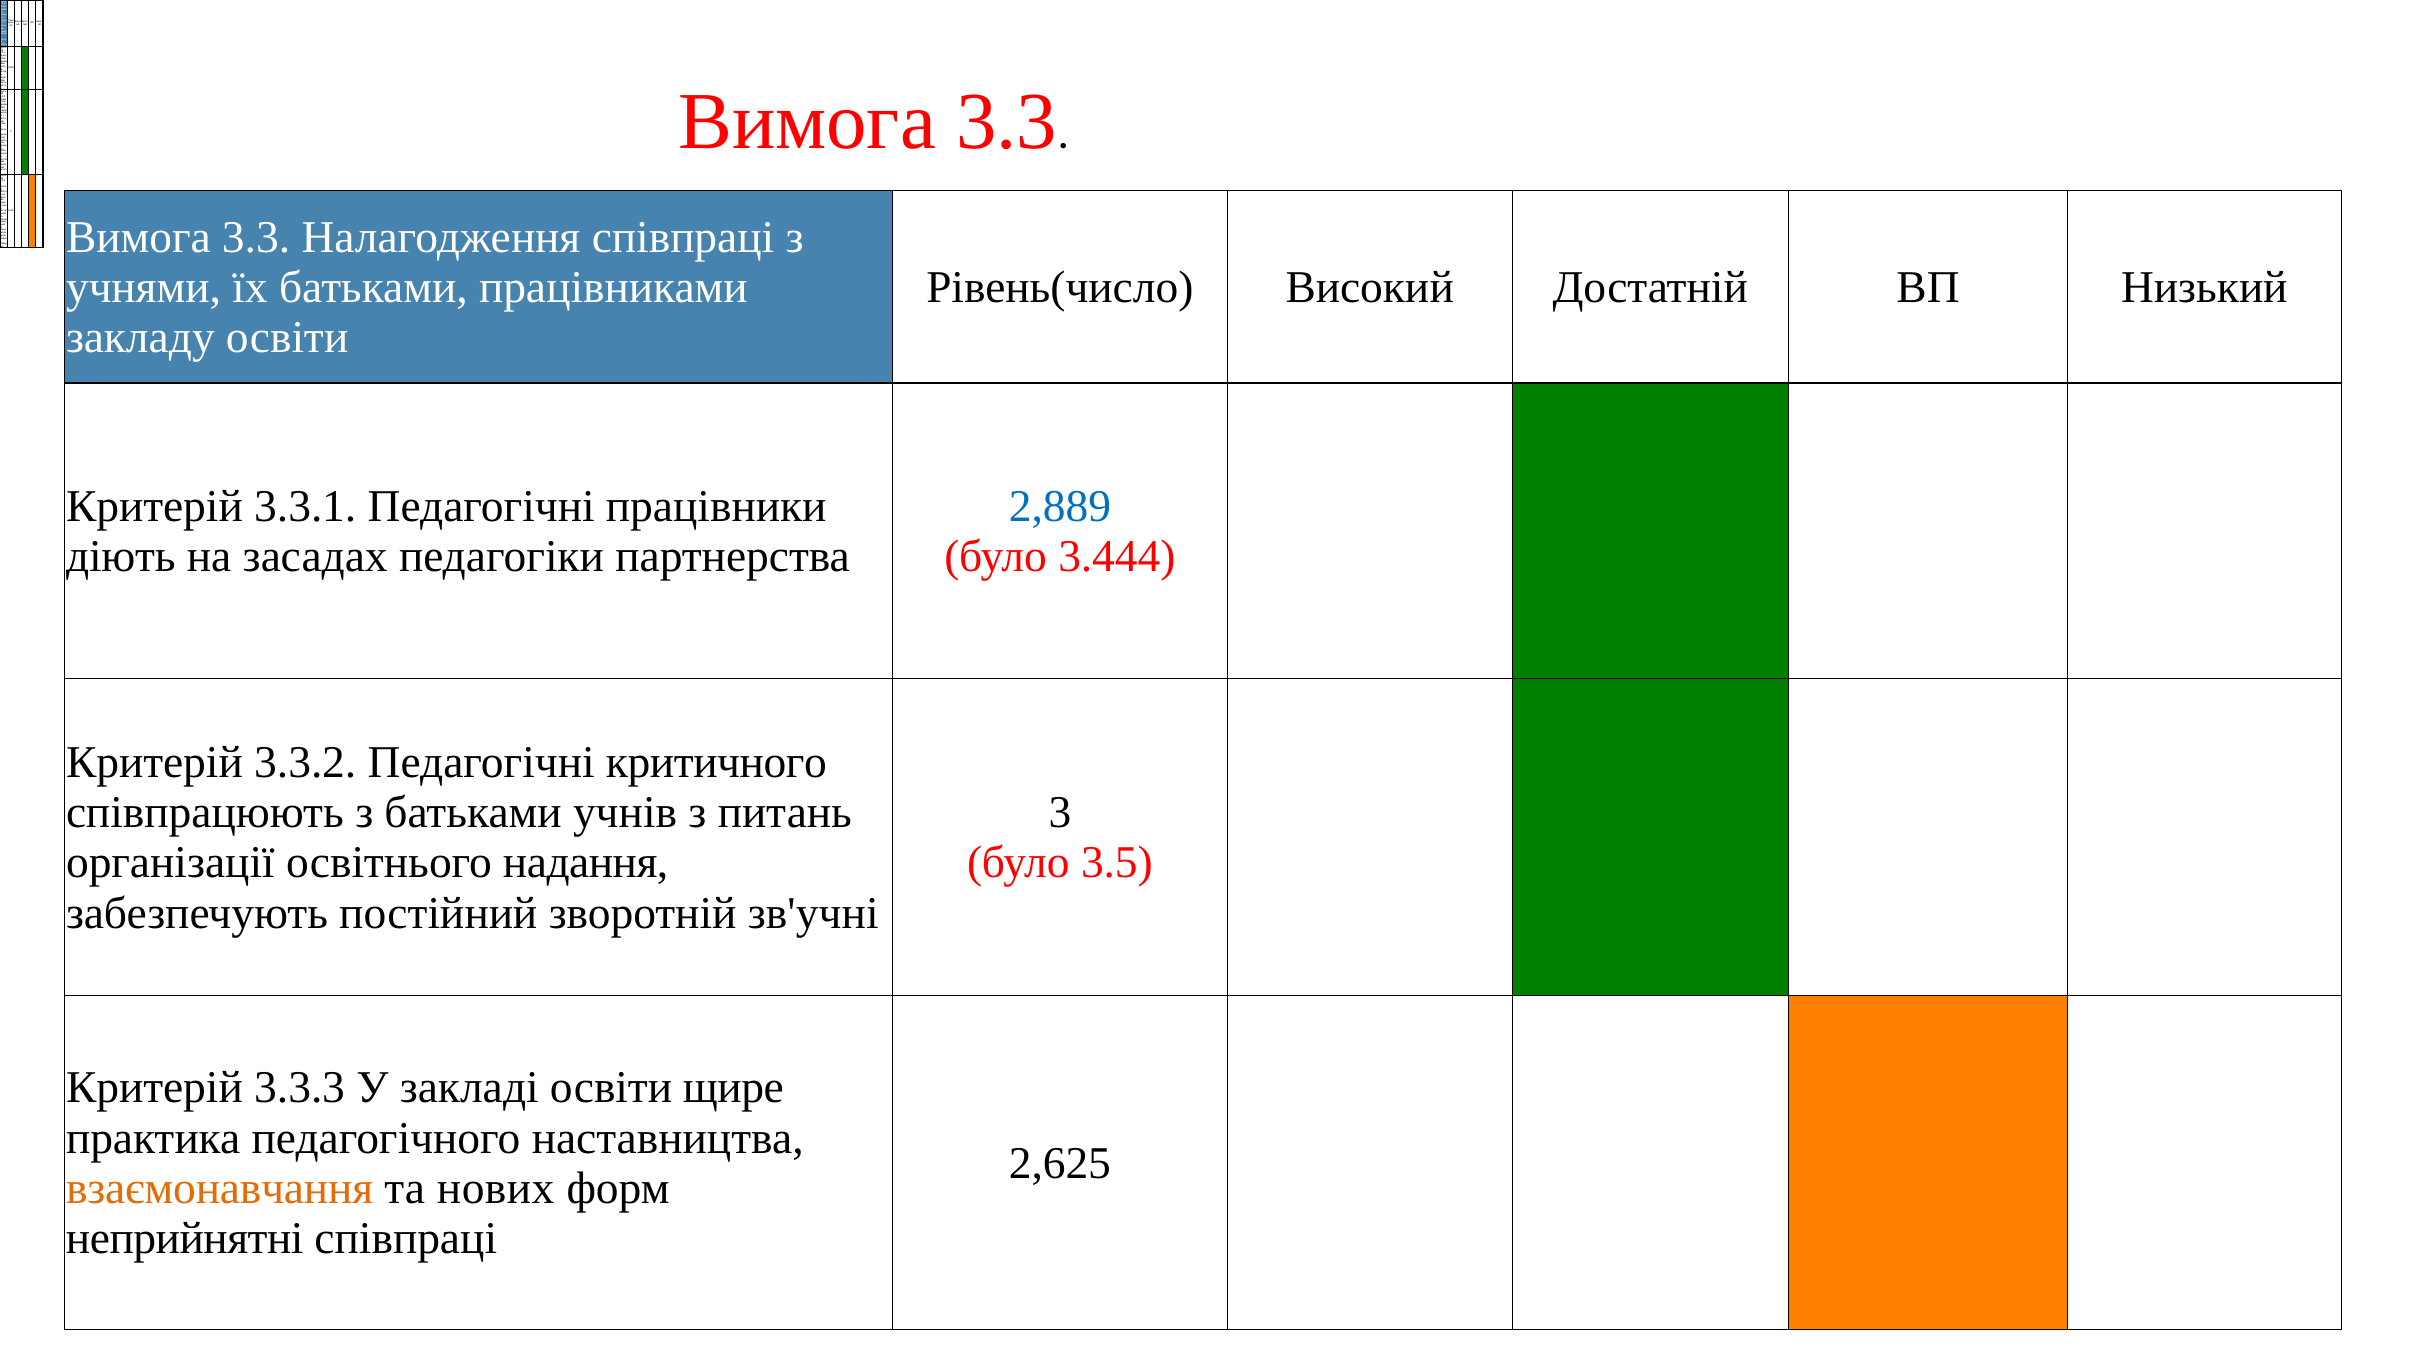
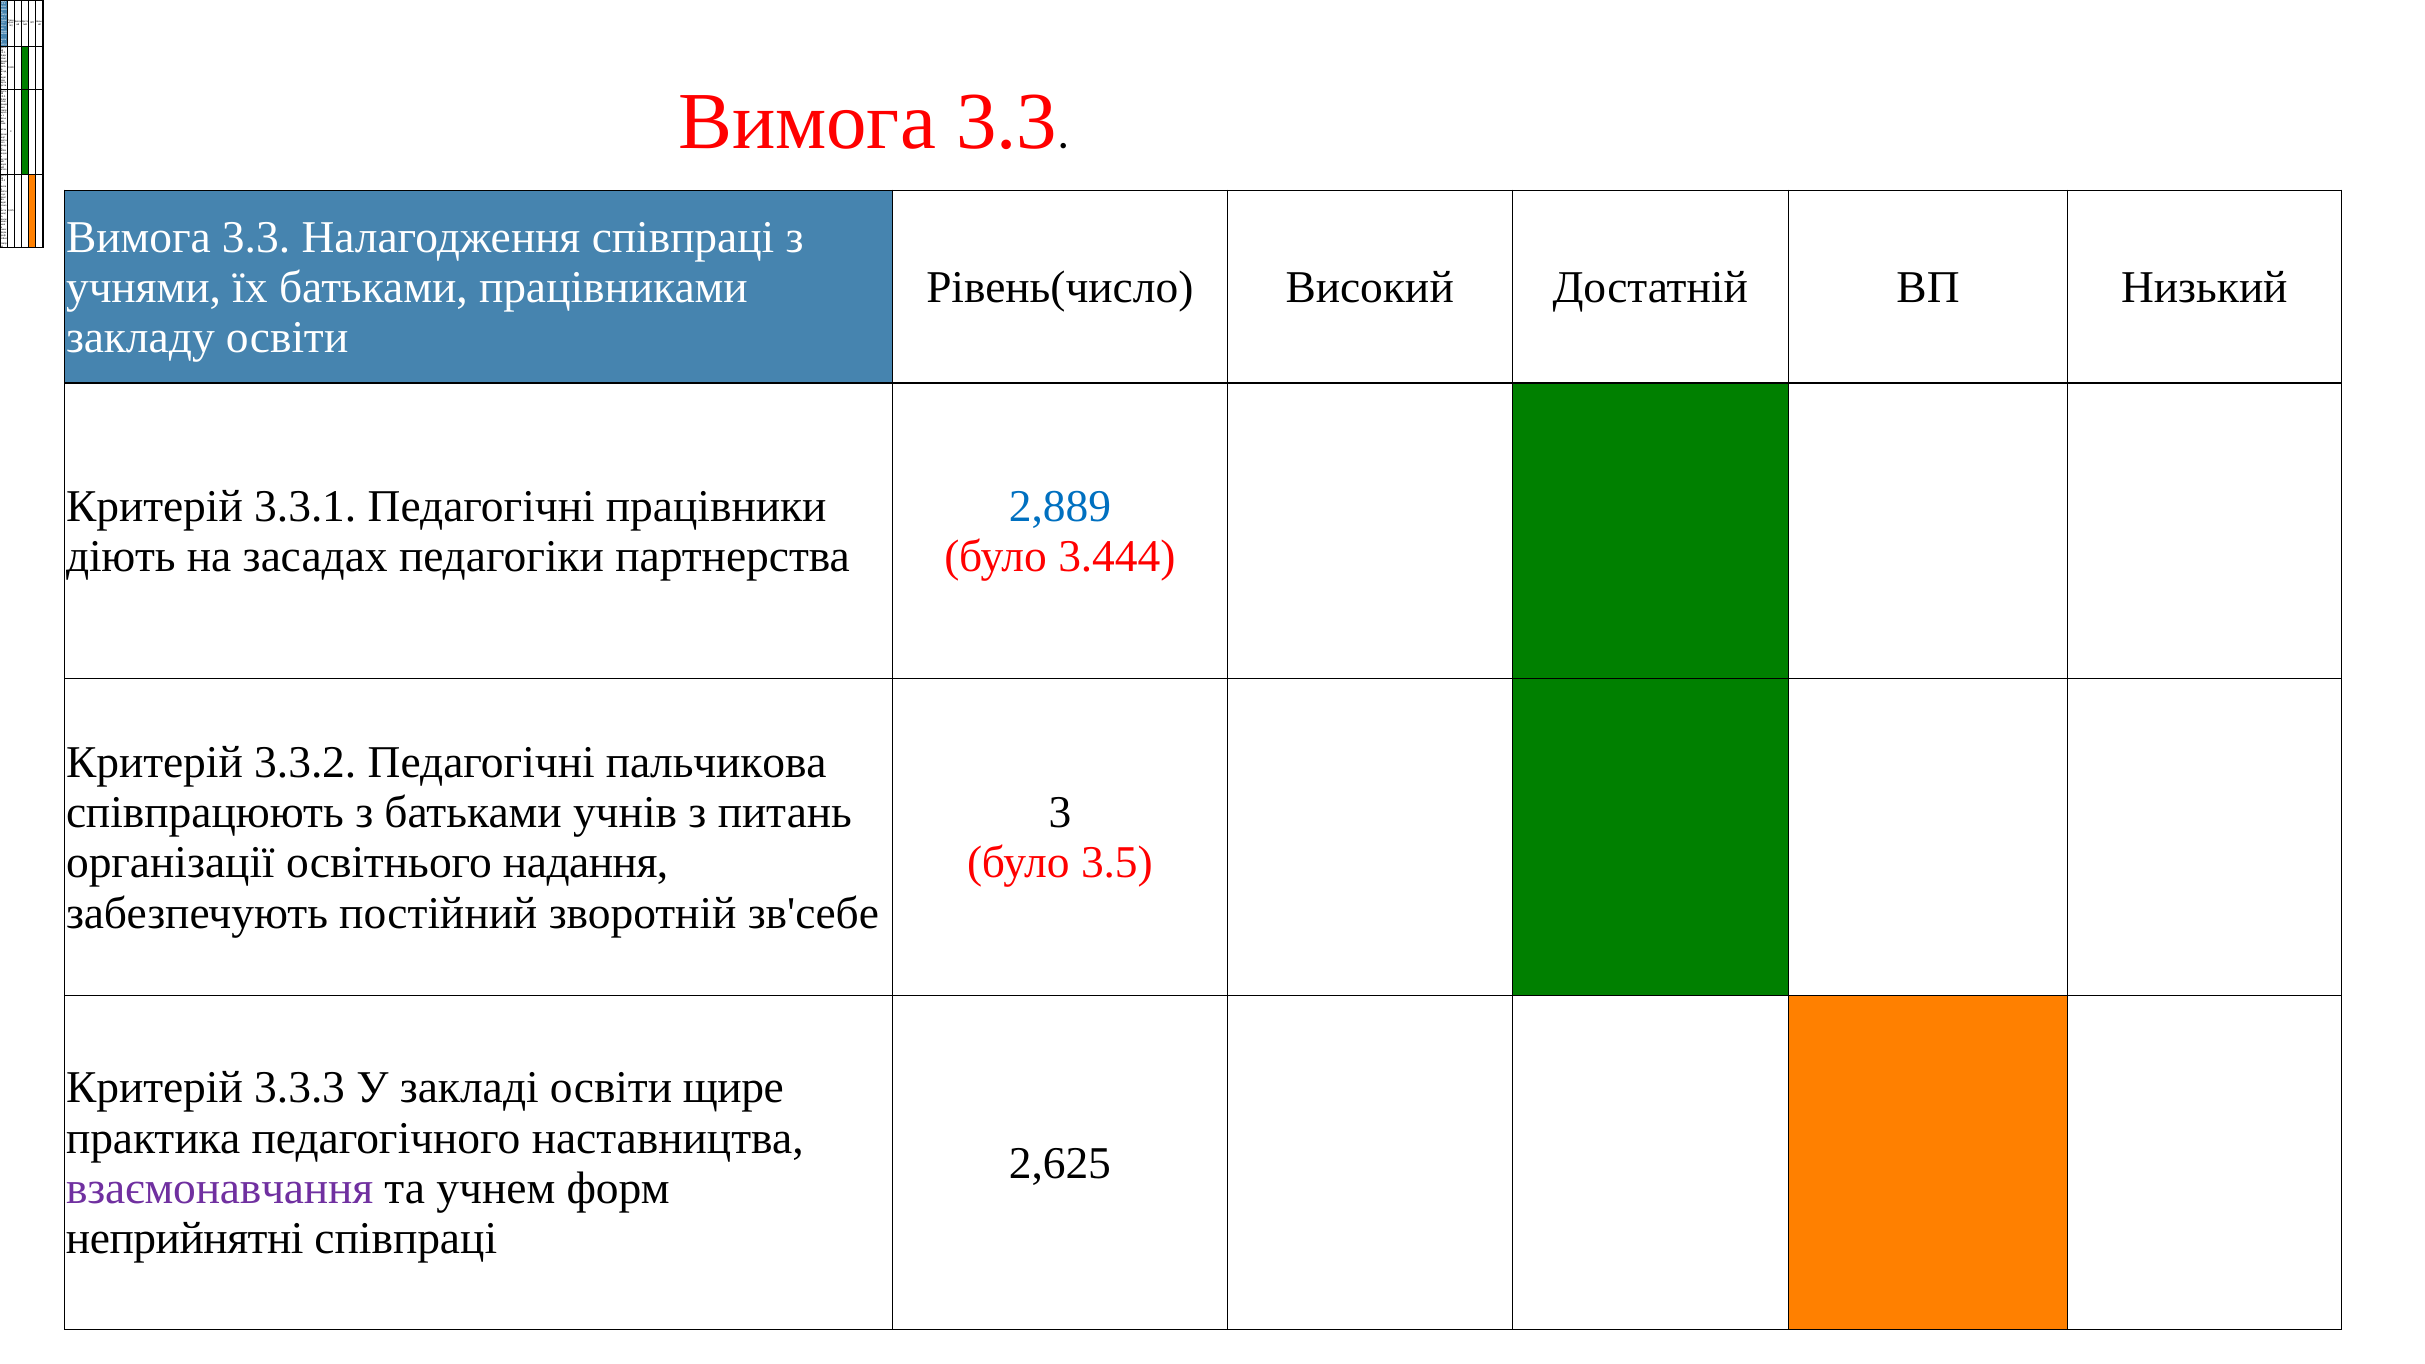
критичного: критичного -> пальчикова
зв'учні: зв'учні -> зв'себе
взаємонавчання colour: orange -> purple
нових: нових -> учнем
